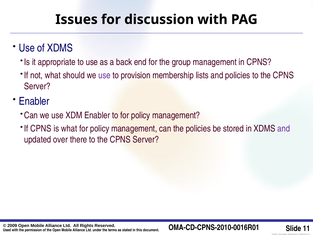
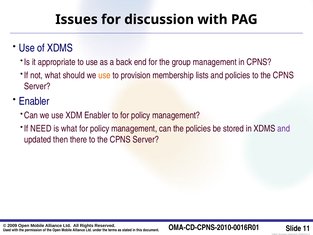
use at (104, 75) colour: purple -> orange
If CPNS: CPNS -> NEED
over: over -> then
